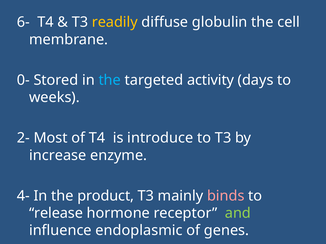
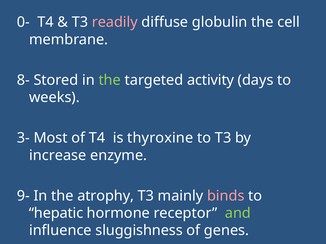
6-: 6- -> 0-
readily colour: yellow -> pink
0-: 0- -> 8-
the at (110, 80) colour: light blue -> light green
2-: 2- -> 3-
introduce: introduce -> thyroxine
4-: 4- -> 9-
product: product -> atrophy
release: release -> hepatic
endoplasmic: endoplasmic -> sluggishness
